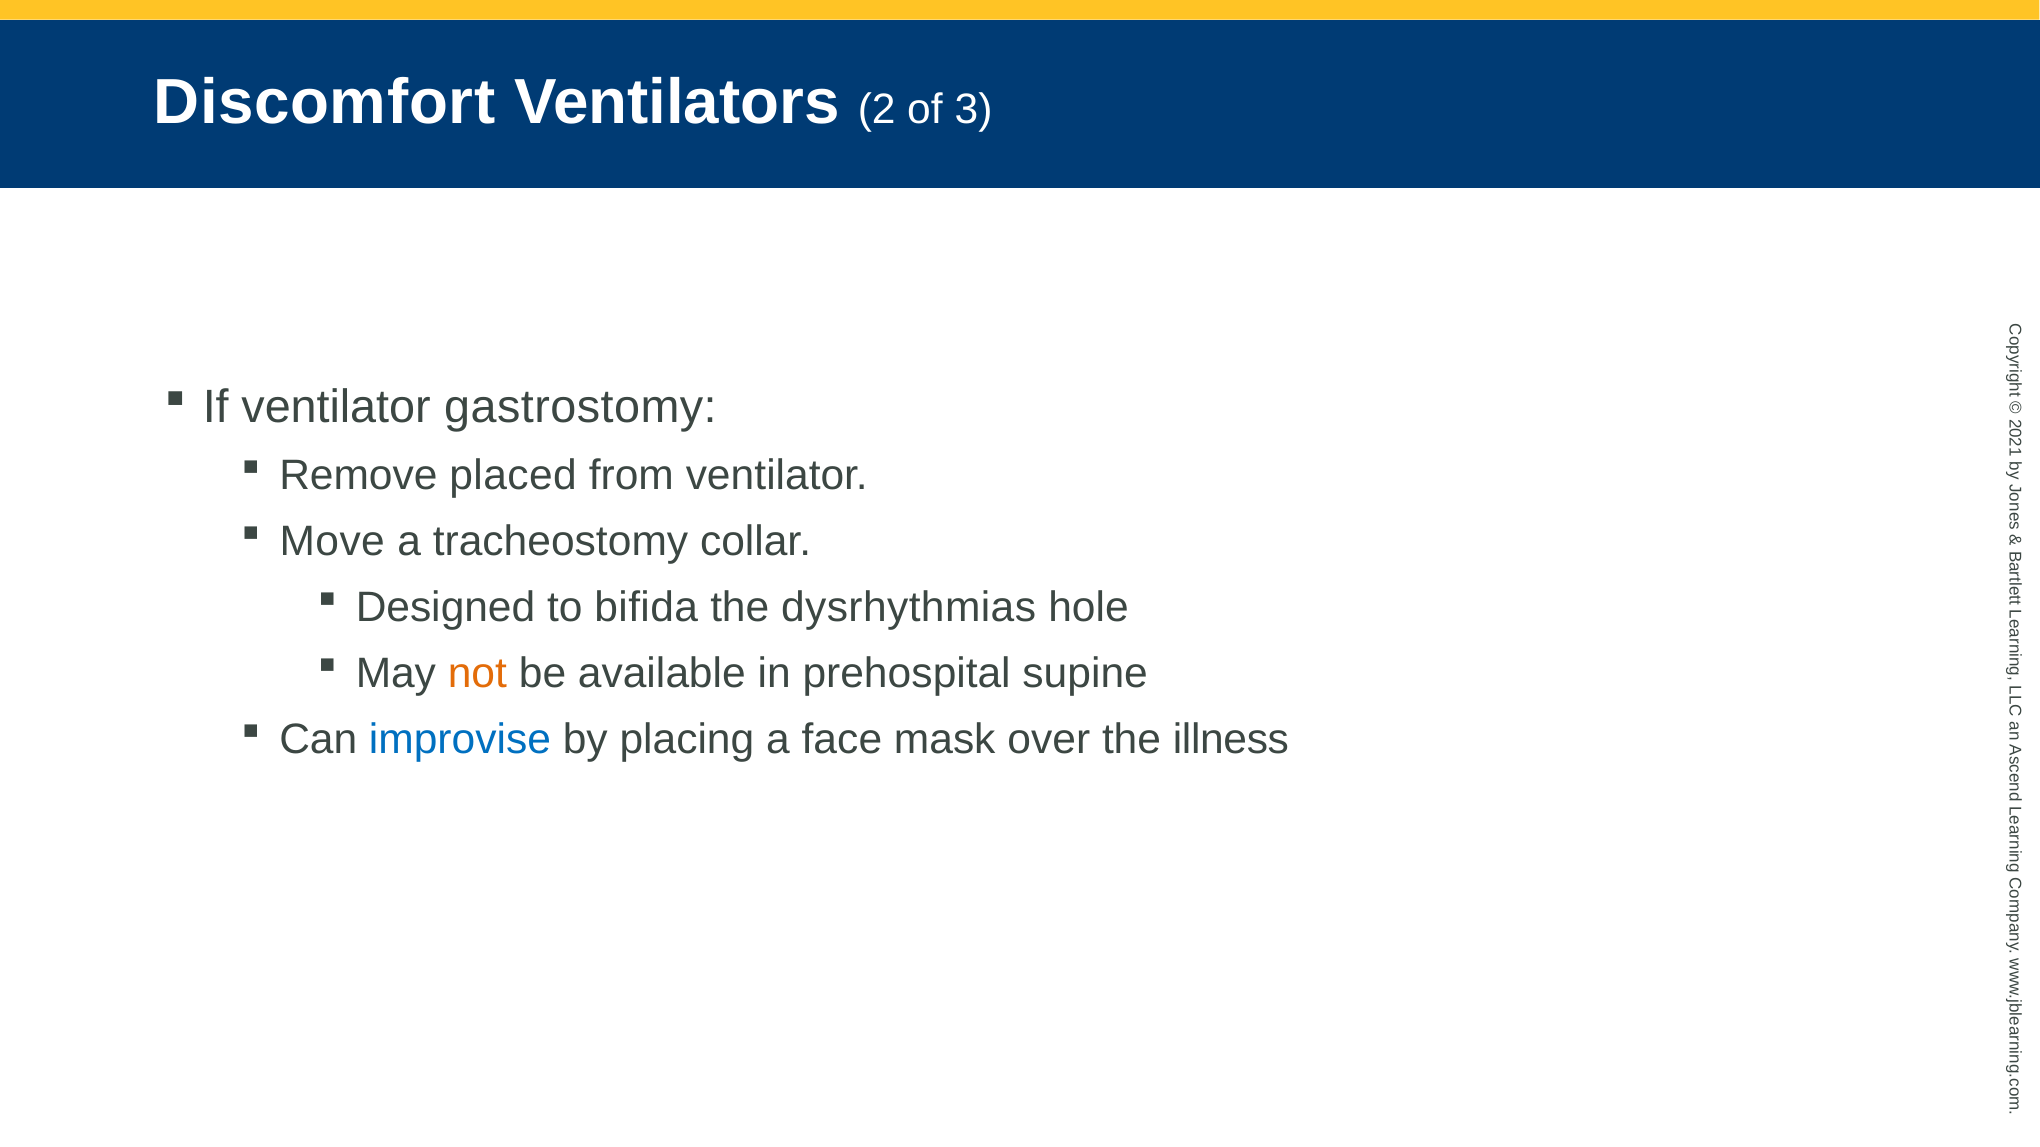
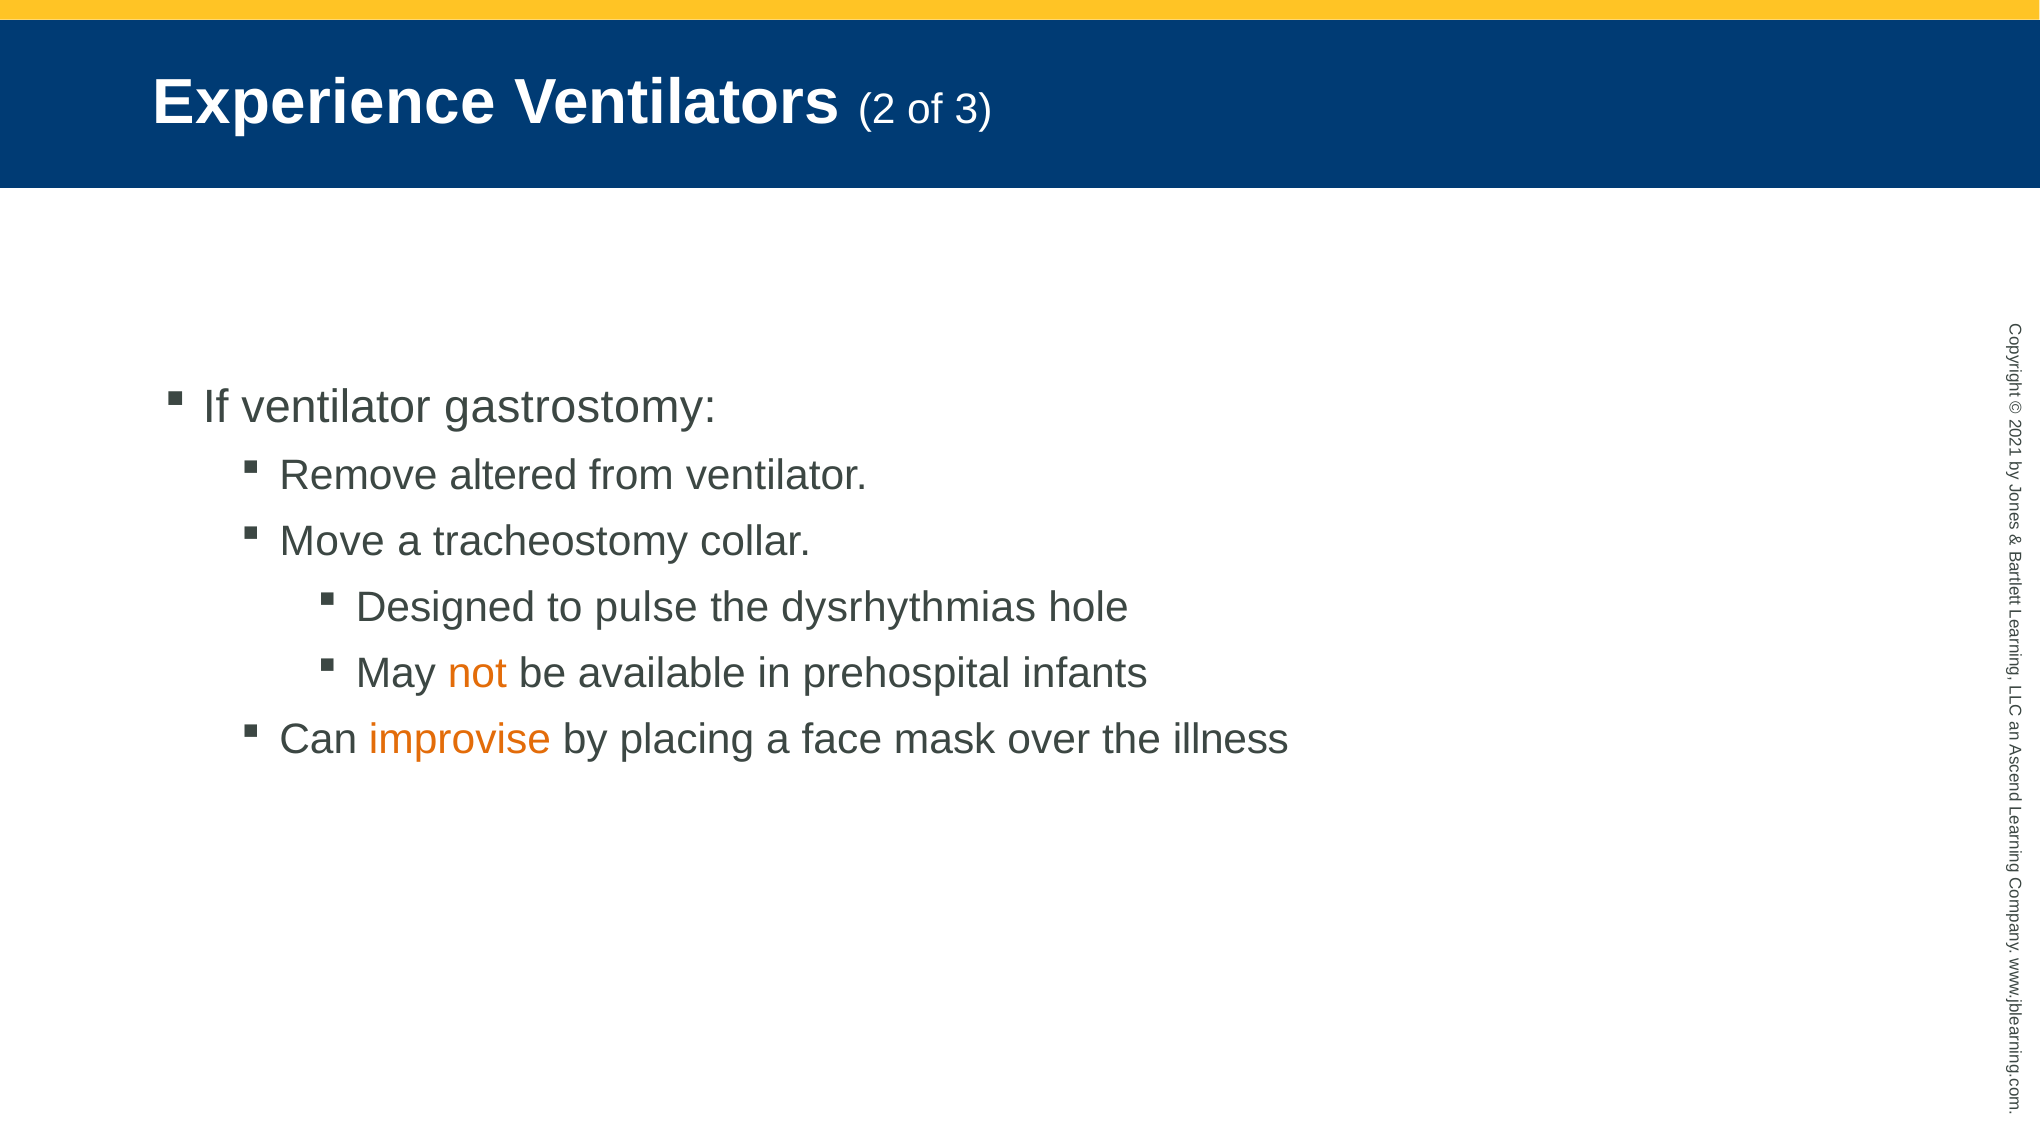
Discomfort: Discomfort -> Experience
placed: placed -> altered
bifida: bifida -> pulse
supine: supine -> infants
improvise colour: blue -> orange
